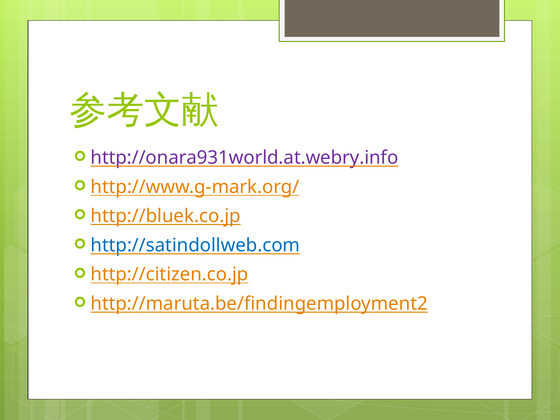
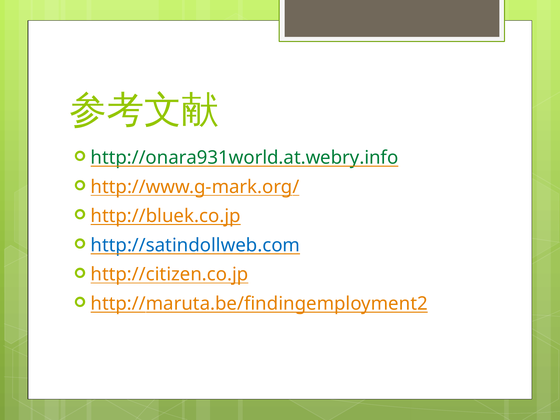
http://onara931world.at.webry.info colour: purple -> green
